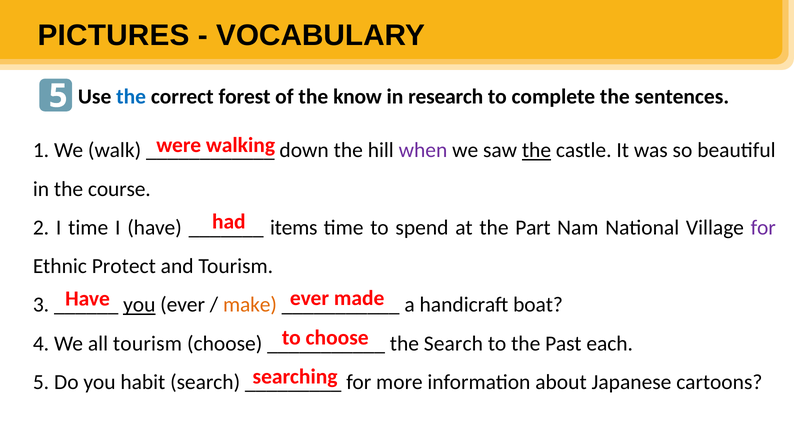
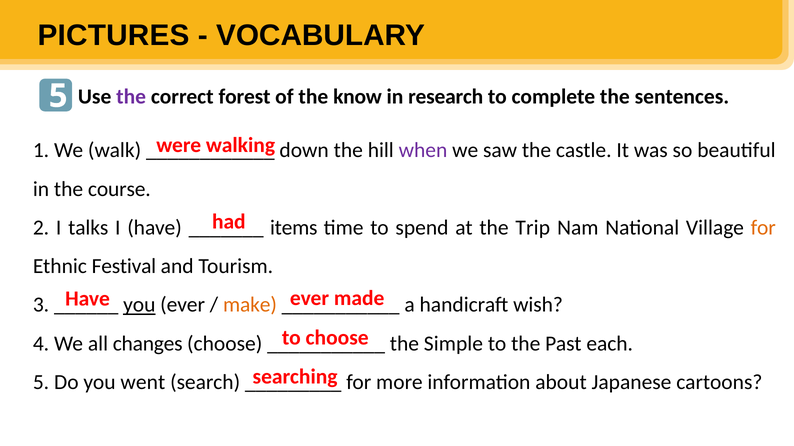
the at (131, 97) colour: blue -> purple
the at (536, 151) underline: present -> none
I time: time -> talks
Part: Part -> Trip
for at (763, 228) colour: purple -> orange
Protect: Protect -> Festival
boat: boat -> wish
all tourism: tourism -> changes
the Search: Search -> Simple
habit: habit -> went
